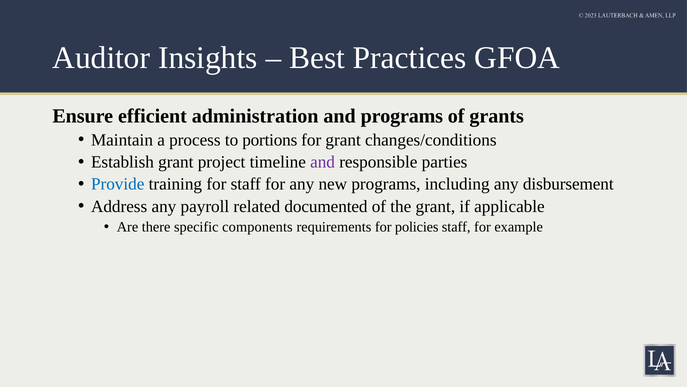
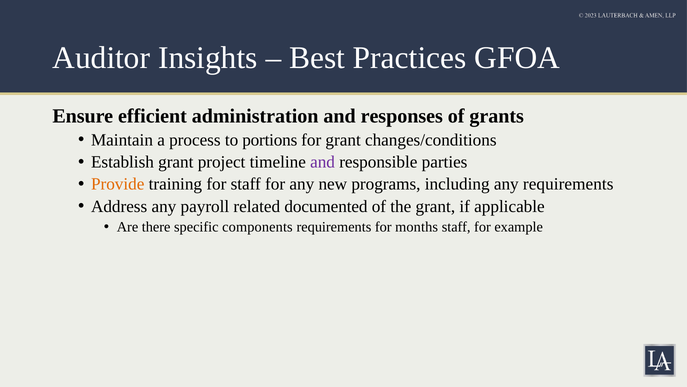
and programs: programs -> responses
Provide colour: blue -> orange
any disbursement: disbursement -> requirements
policies: policies -> months
